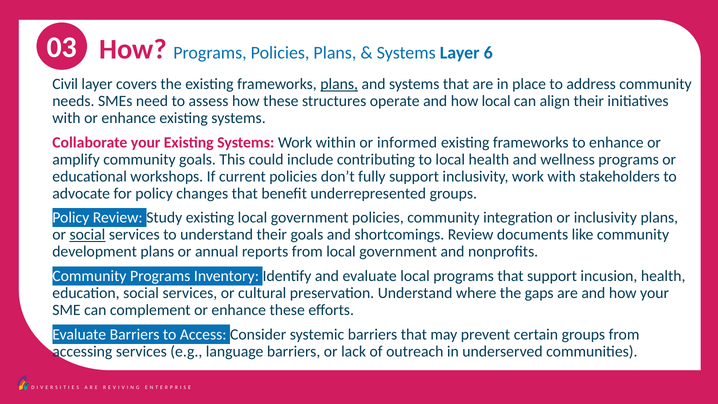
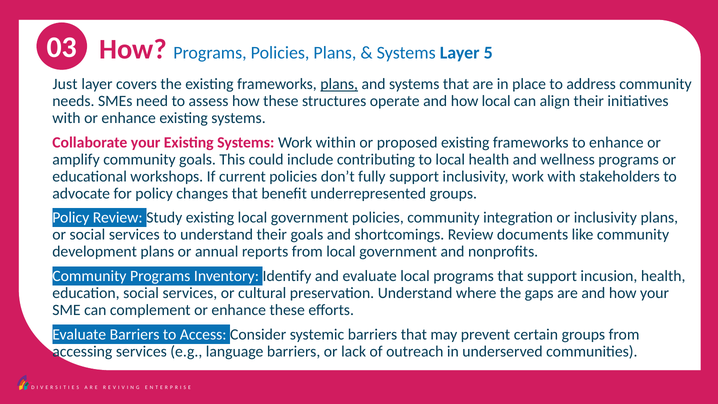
6: 6 -> 5
Civil: Civil -> Just
informed: informed -> proposed
social at (87, 235) underline: present -> none
